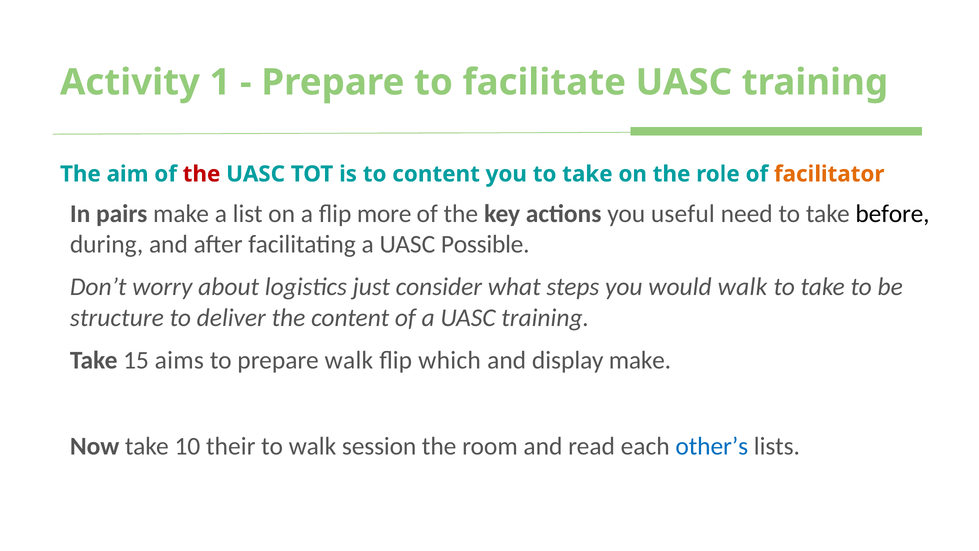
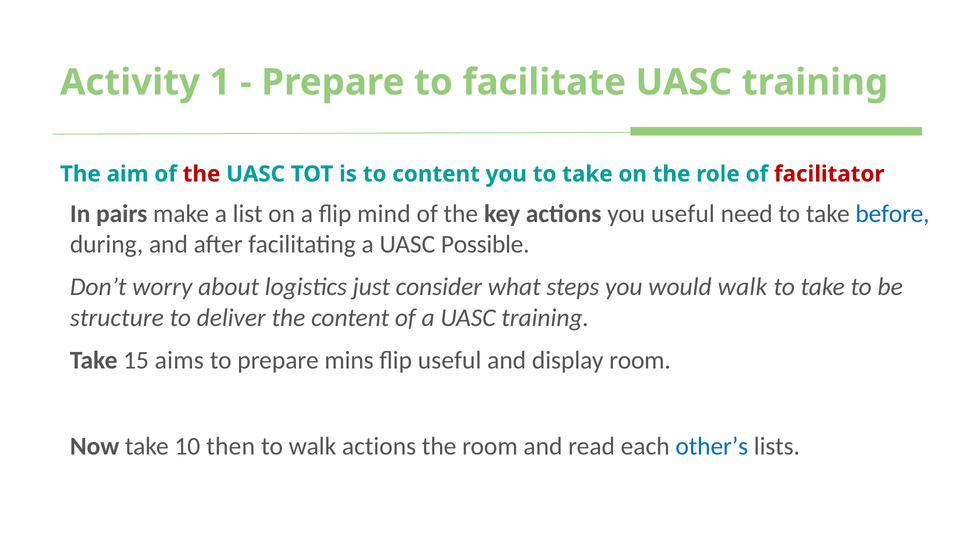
facilitator colour: orange -> red
more: more -> mind
before colour: black -> blue
prepare walk: walk -> mins
flip which: which -> useful
display make: make -> room
their: their -> then
walk session: session -> actions
